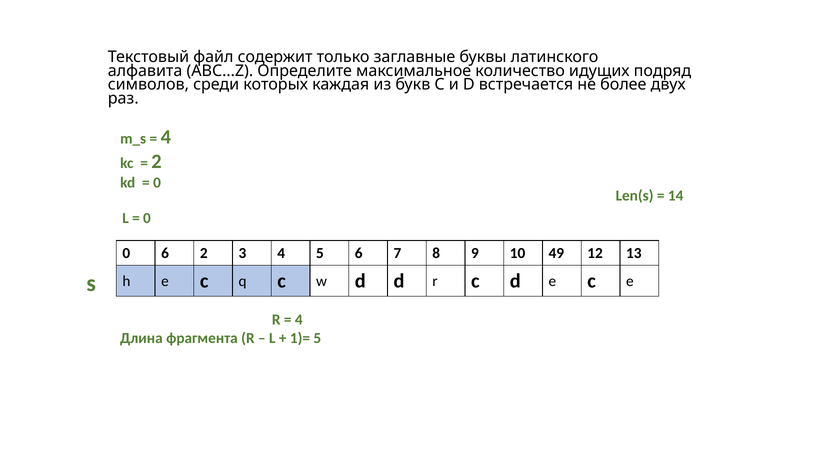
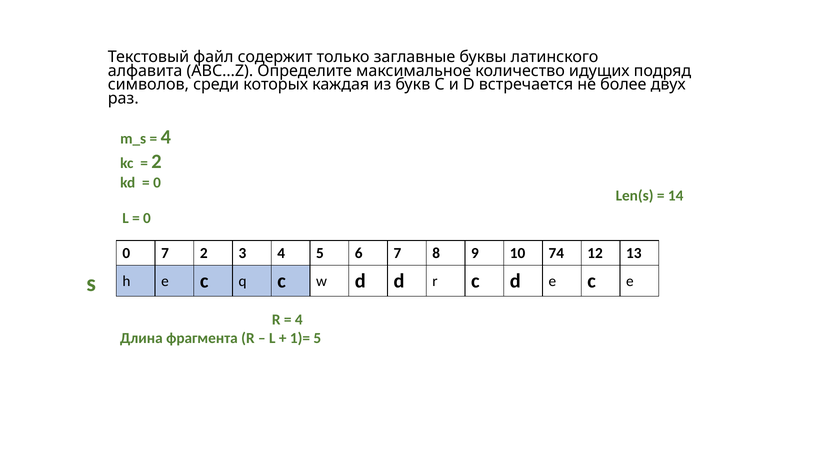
0 6: 6 -> 7
49: 49 -> 74
